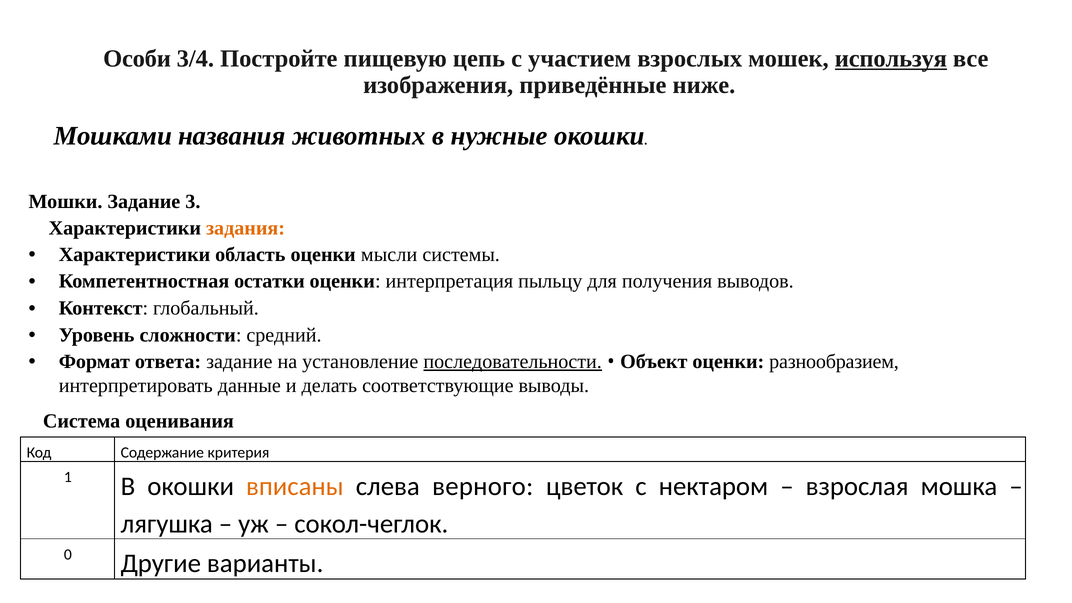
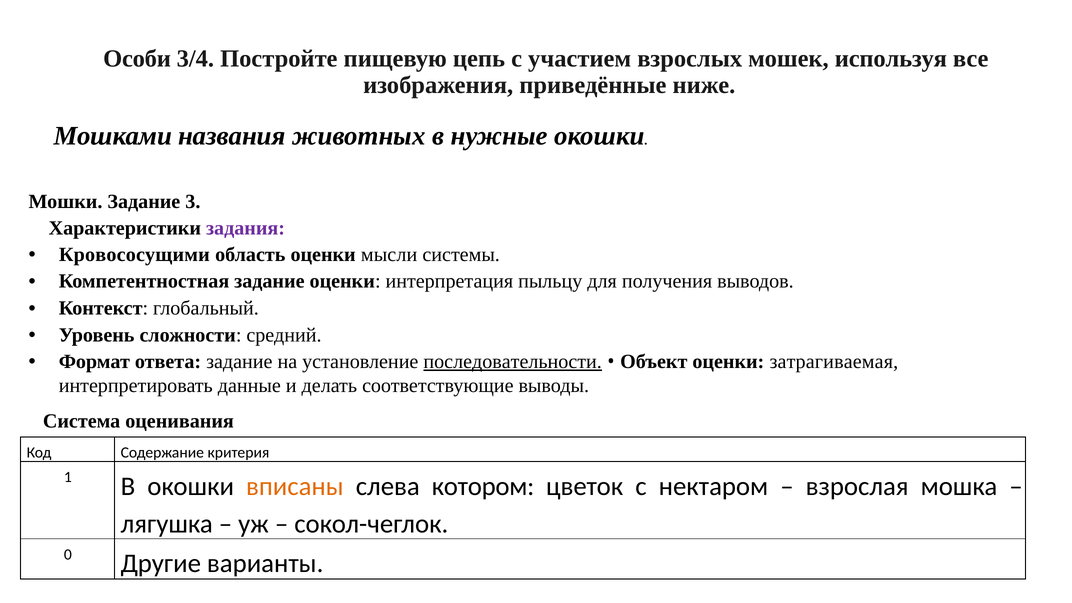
используя underline: present -> none
задания colour: orange -> purple
Характеристики at (134, 255): Характеристики -> Кровососущими
Компетентностная остатки: остатки -> задание
разнообразием: разнообразием -> затрагиваемая
верного: верного -> котором
